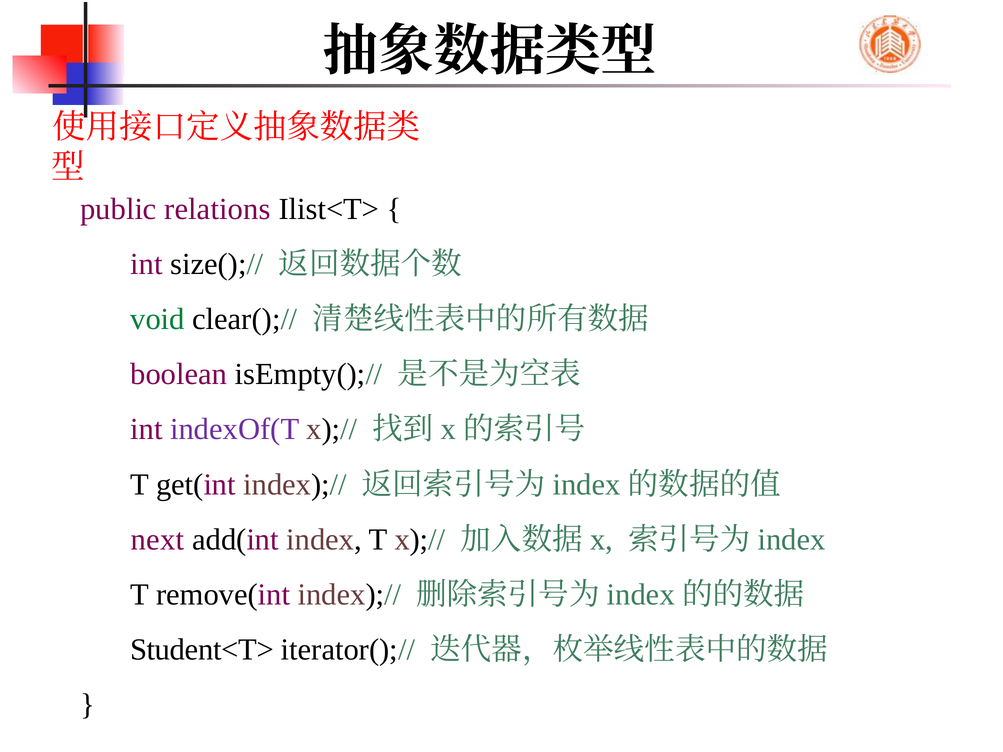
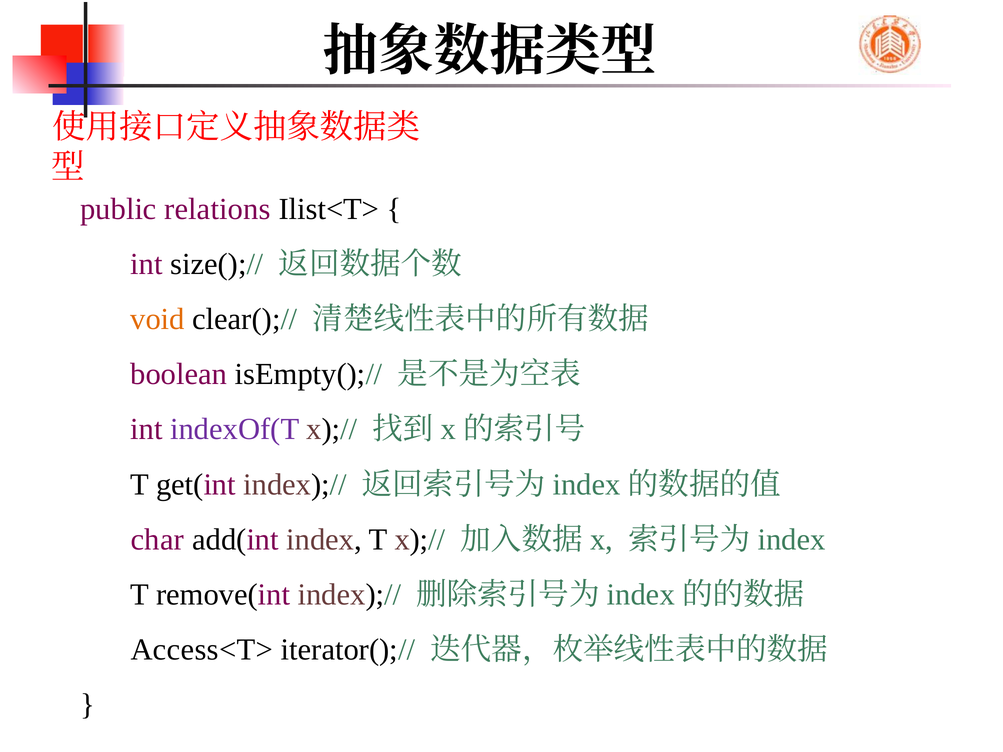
void colour: green -> orange
next: next -> char
Student<T>: Student<T> -> Access<T>
